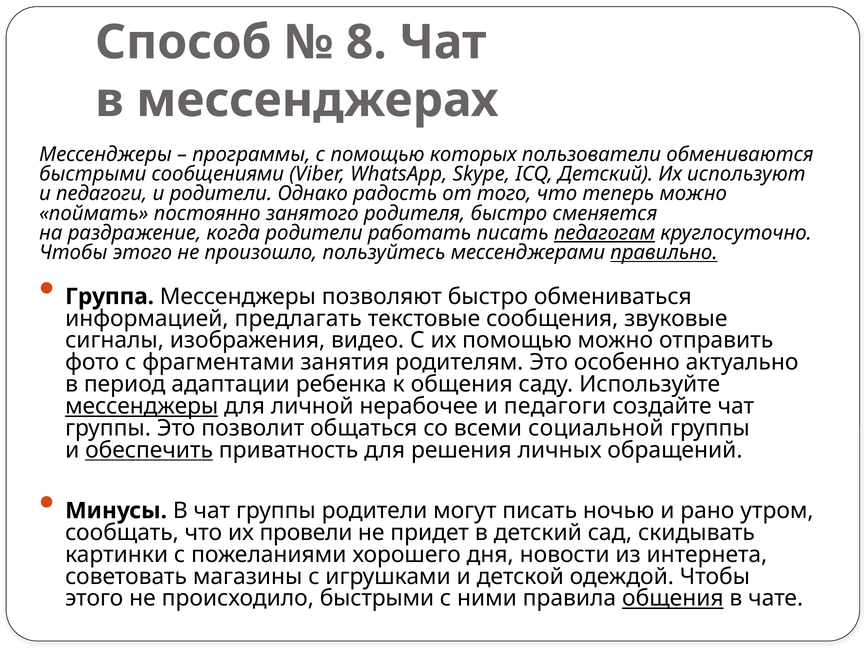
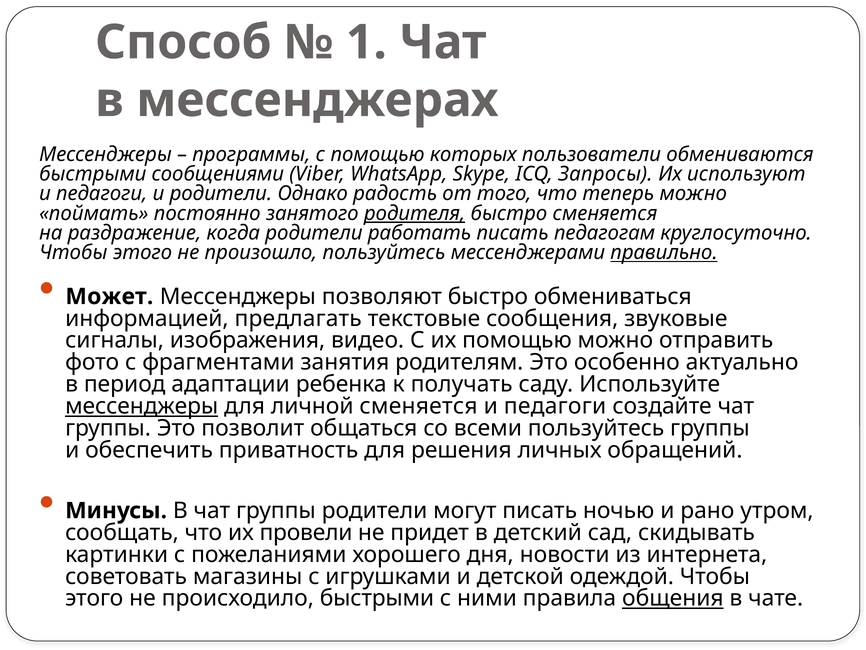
8: 8 -> 1
ICQ Детский: Детский -> Запросы
родителя underline: none -> present
педагогам underline: present -> none
Группа: Группа -> Может
к общения: общения -> получать
личной нерабочее: нерабочее -> сменяется
всеми социальной: социальной -> пользуйтесь
обеспечить underline: present -> none
